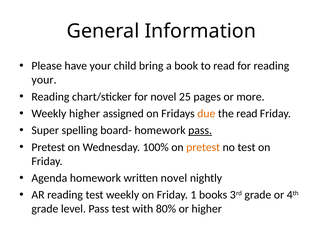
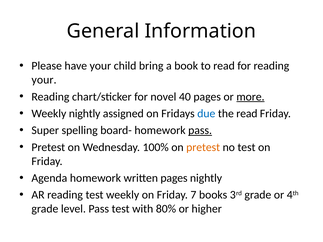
25: 25 -> 40
more underline: none -> present
Weekly higher: higher -> nightly
due colour: orange -> blue
written novel: novel -> pages
1: 1 -> 7
